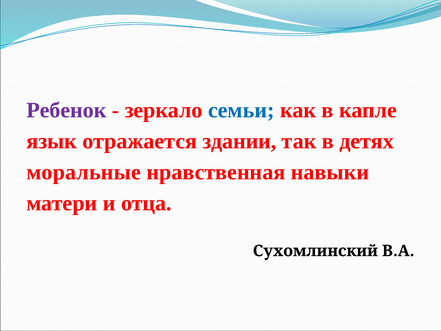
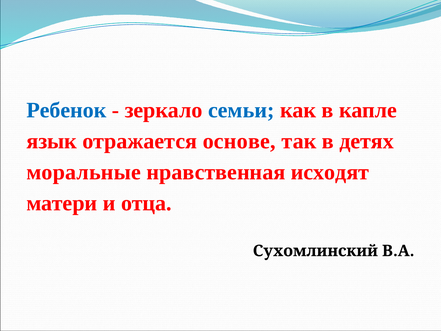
Ребенок colour: purple -> blue
здании: здании -> основе
навыки: навыки -> исходят
